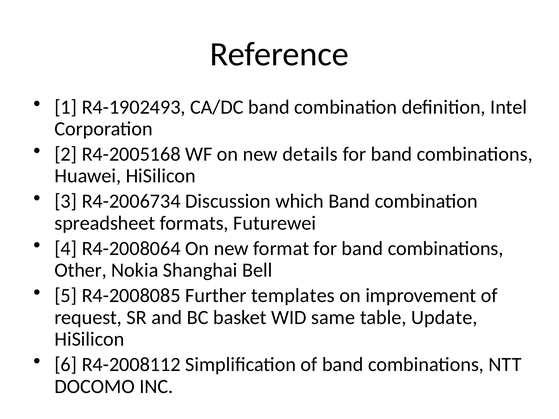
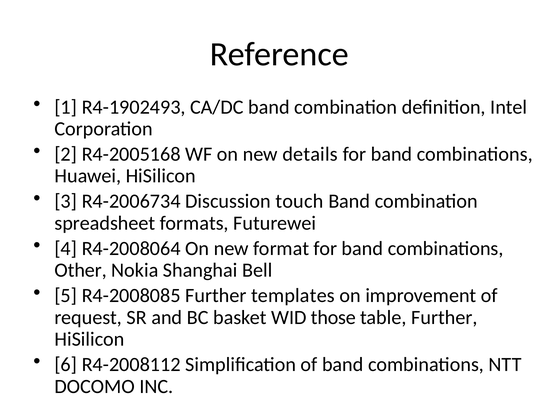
which: which -> touch
same: same -> those
table Update: Update -> Further
